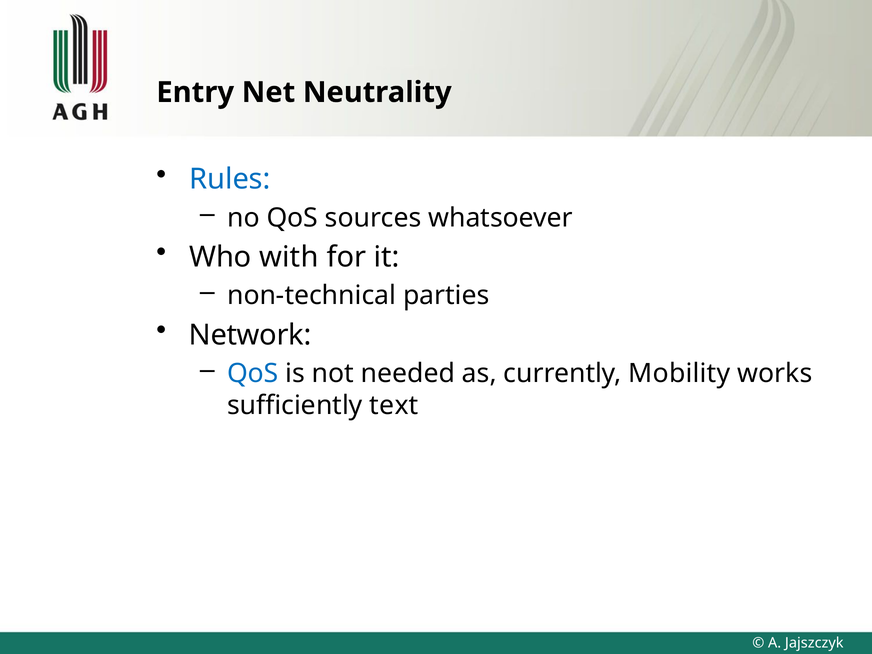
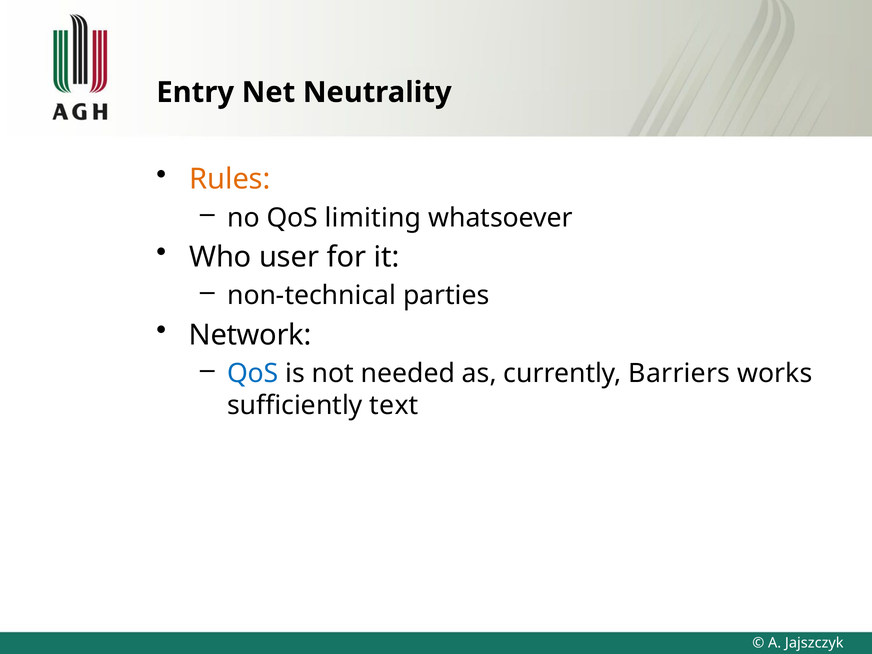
Rules colour: blue -> orange
sources: sources -> limiting
with: with -> user
Mobility: Mobility -> Barriers
